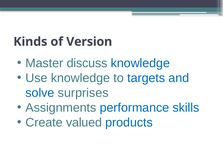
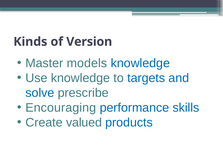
discuss: discuss -> models
surprises: surprises -> prescribe
Assignments: Assignments -> Encouraging
